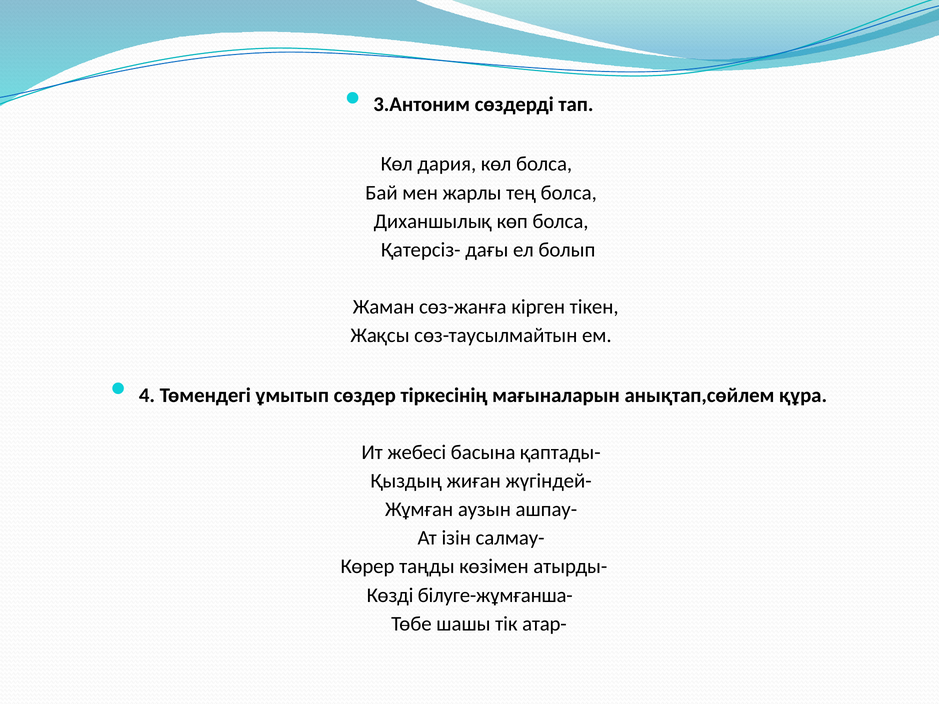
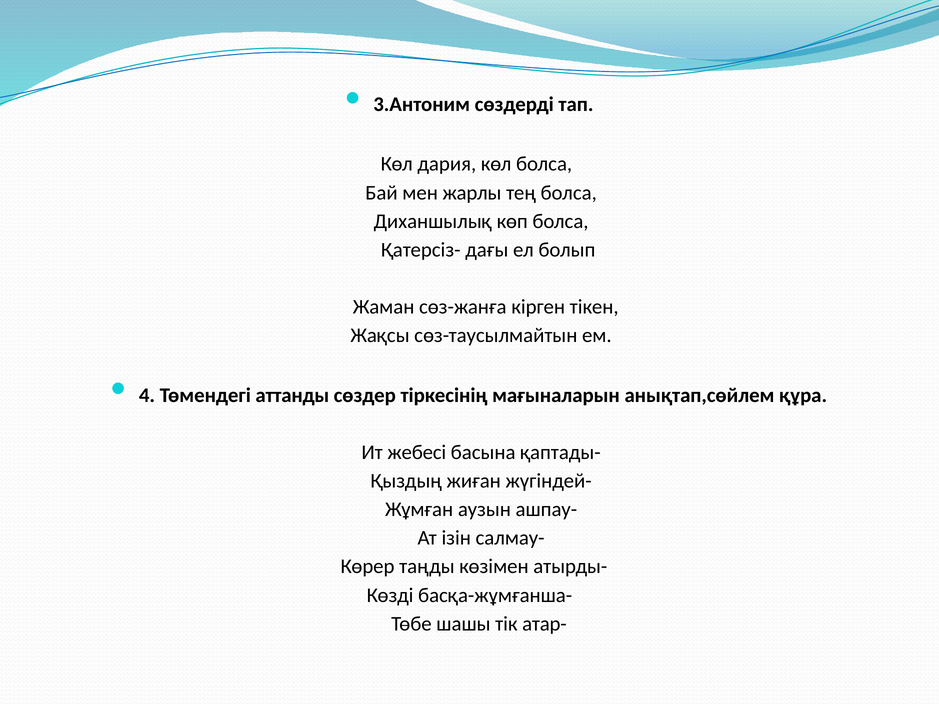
ұмытып: ұмытып -> аттанды
білуге-жұмғанша-: білуге-жұмғанша- -> басқа-жұмғанша-
